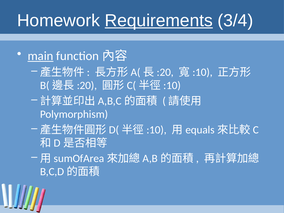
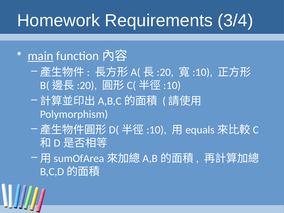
Requirements underline: present -> none
